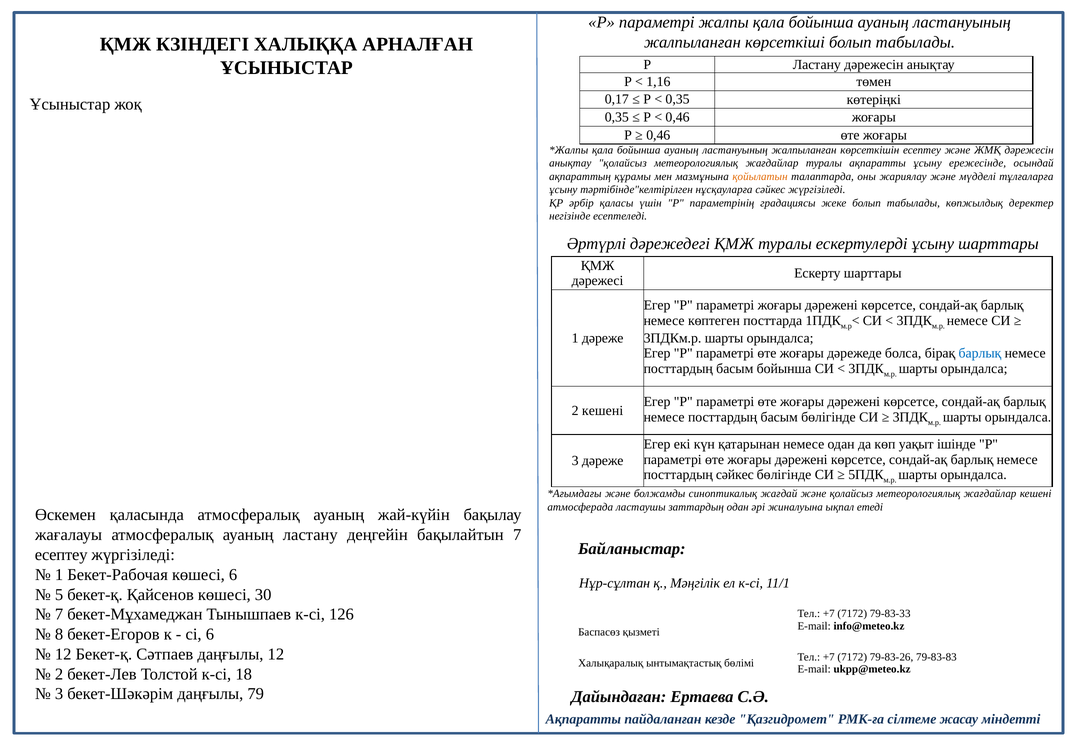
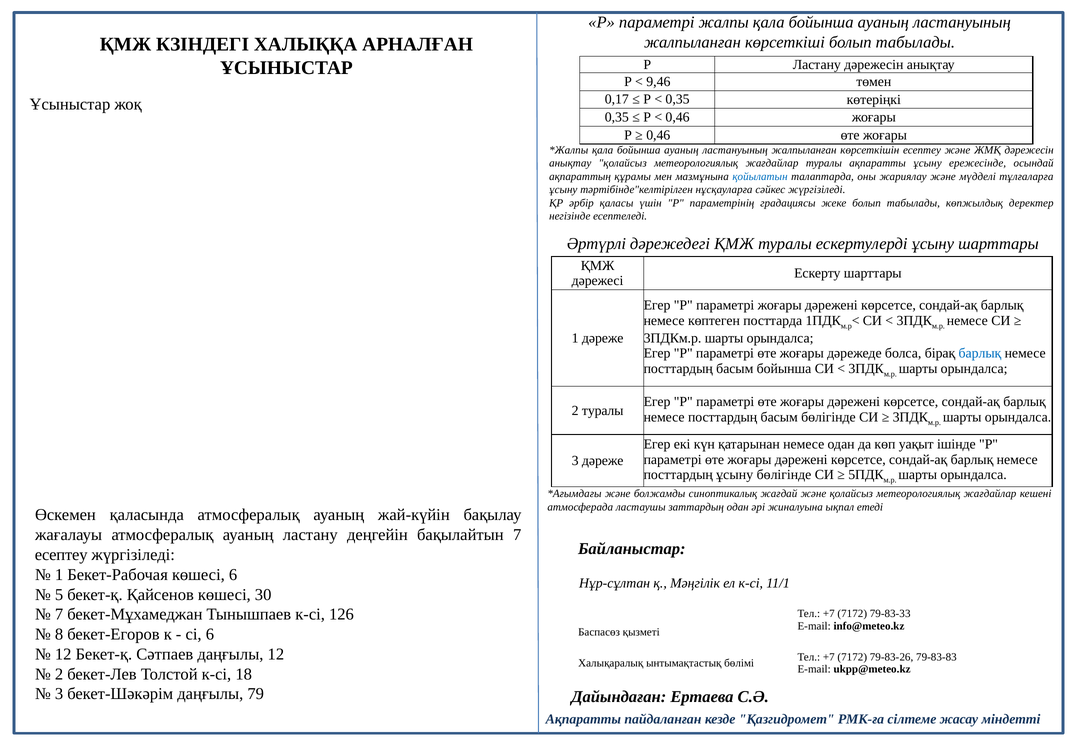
1,16: 1,16 -> 9,46
қойылатын colour: orange -> blue
2 кешені: кешені -> туралы
посттардың сәйкес: сәйкес -> ұсыну
